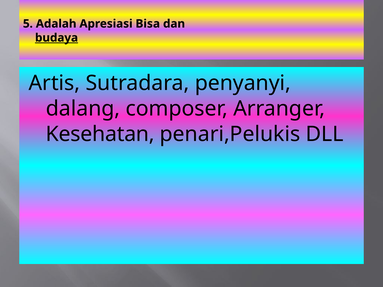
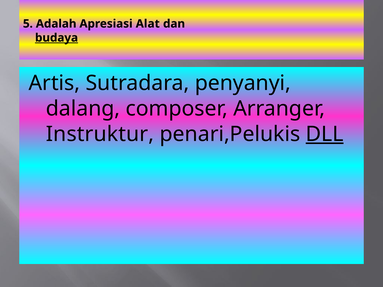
Bisa: Bisa -> Alat
Kesehatan: Kesehatan -> Instruktur
DLL underline: none -> present
